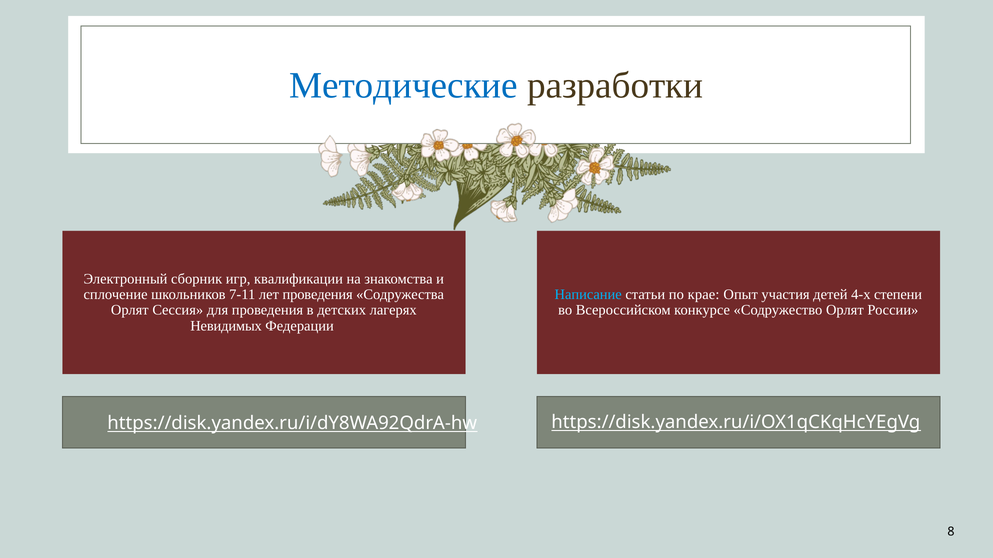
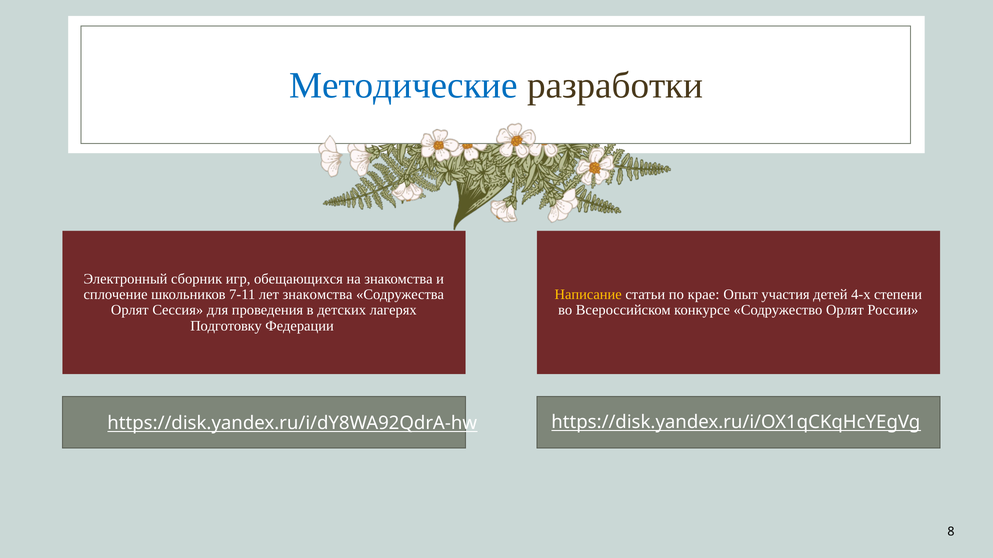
квалификации: квалификации -> обещающихся
лет проведения: проведения -> знакомства
Написание colour: light blue -> yellow
Невидимых: Невидимых -> Подготовку
